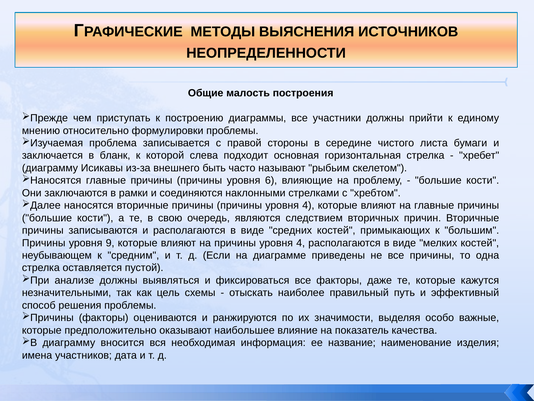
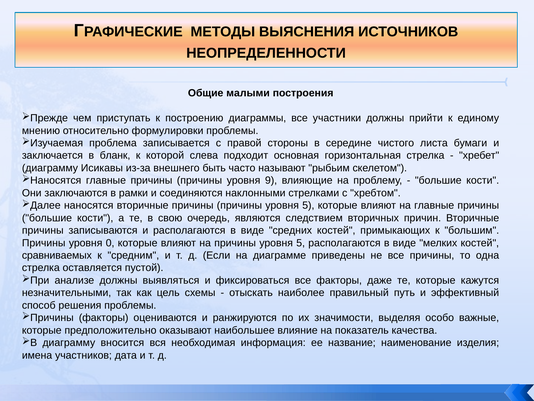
малость: малость -> малыми
6: 6 -> 9
причины причины уровня 4: 4 -> 5
9: 9 -> 0
на причины уровня 4: 4 -> 5
неубывающем: неубывающем -> сравниваемых
